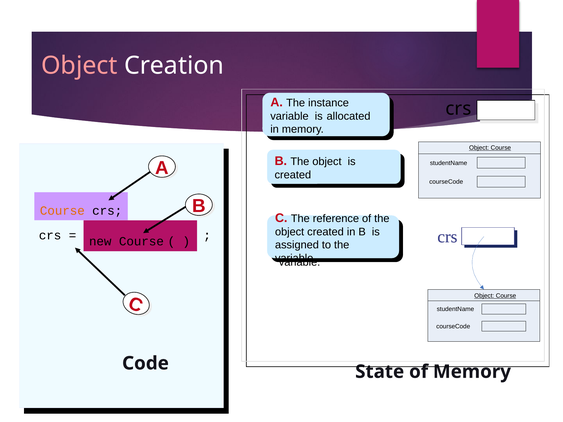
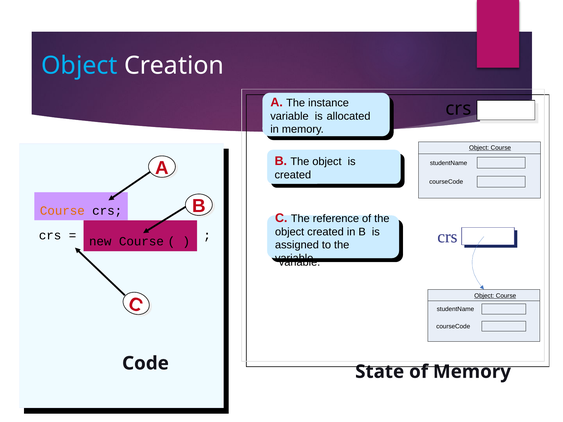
Object at (79, 66) colour: pink -> light blue
